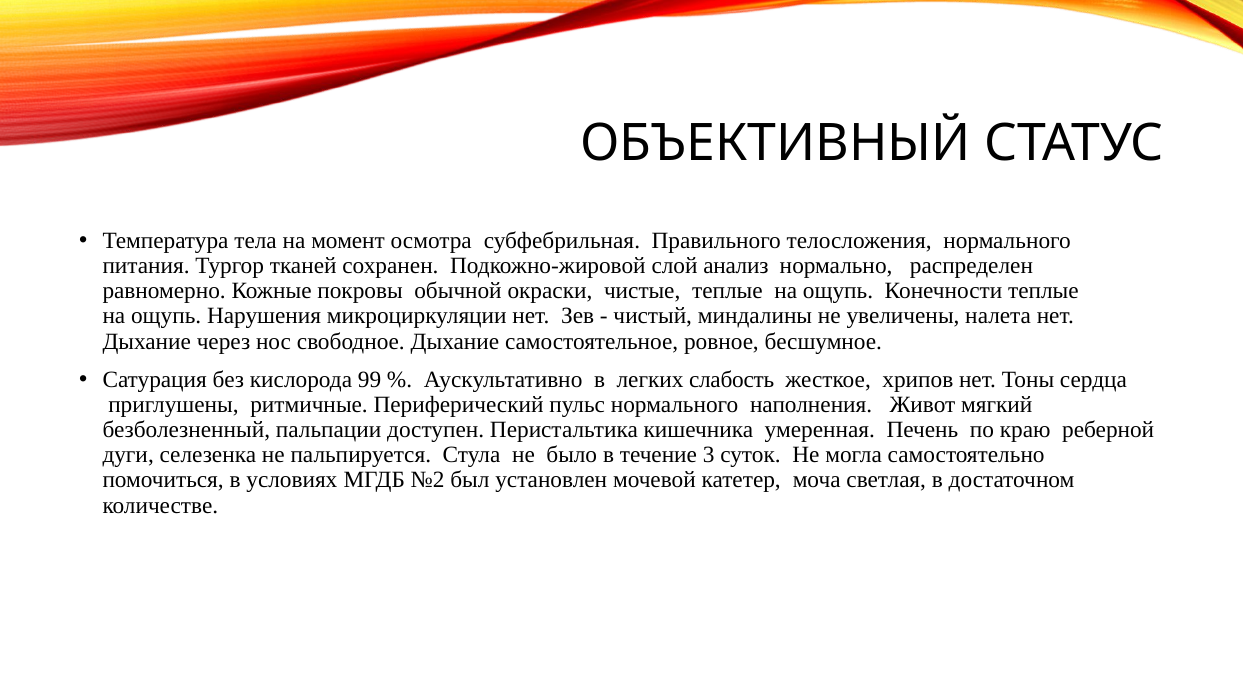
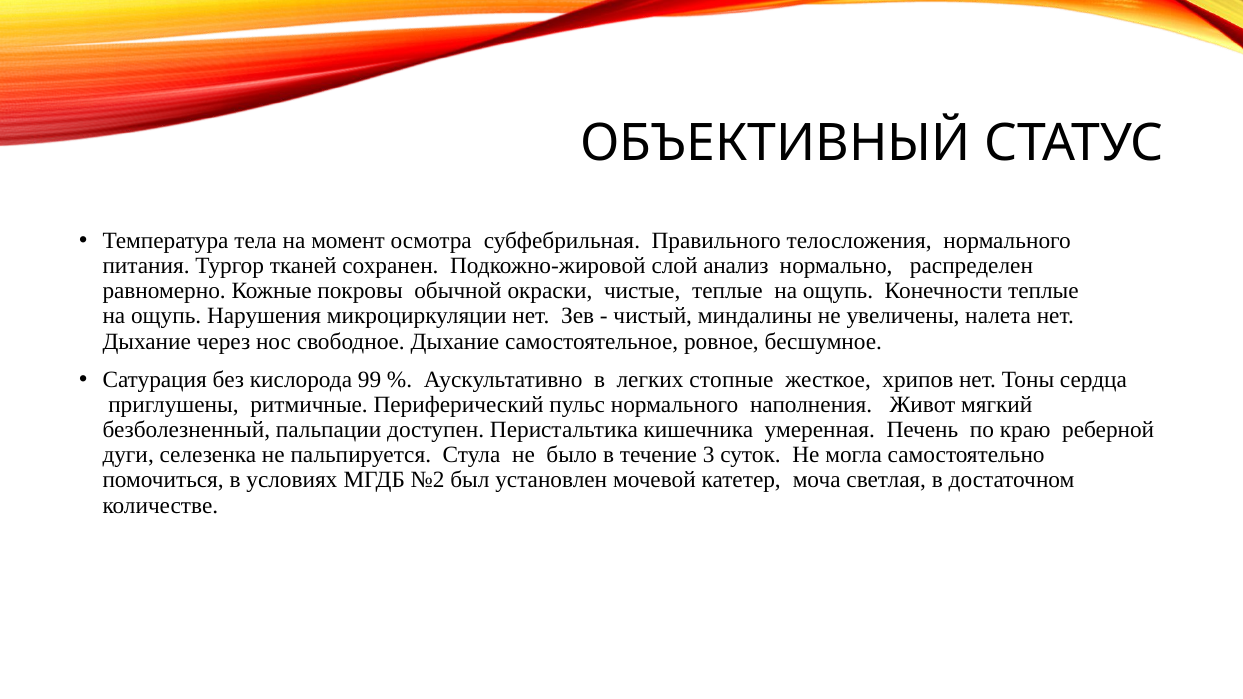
слабость: слабость -> стопные
